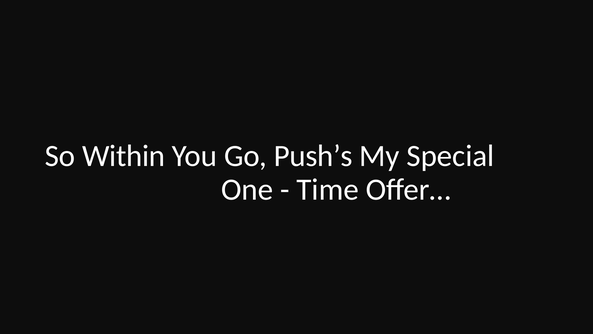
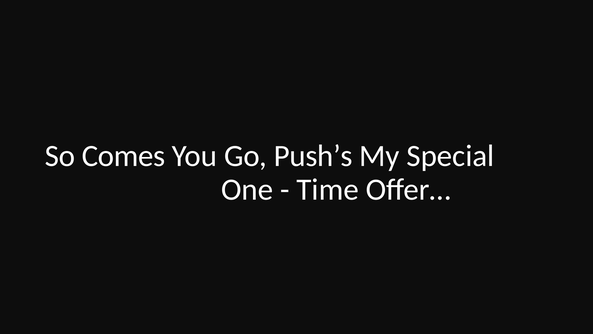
Within: Within -> Comes
